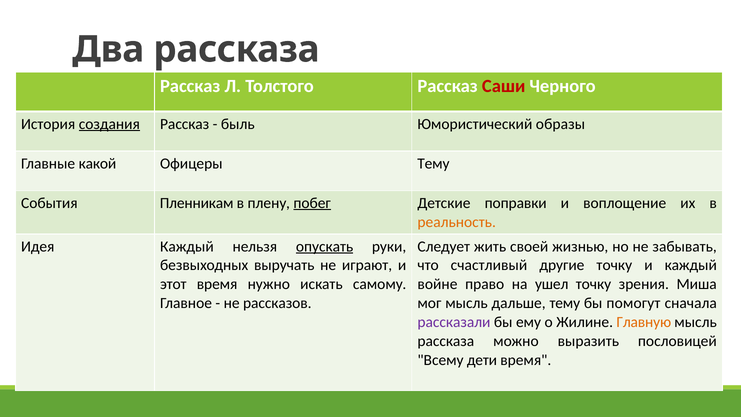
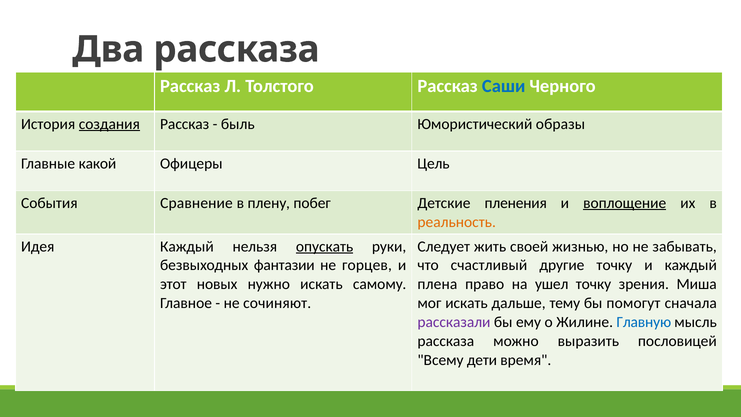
Саши colour: red -> blue
Офицеры Тему: Тему -> Цель
Пленникам: Пленникам -> Сравнение
побег underline: present -> none
поправки: поправки -> пленения
воплощение underline: none -> present
выручать: выручать -> фантазии
играют: играют -> горцев
этот время: время -> новых
войне: войне -> плена
рассказов: рассказов -> сочиняют
мог мысль: мысль -> искать
Главную colour: orange -> blue
